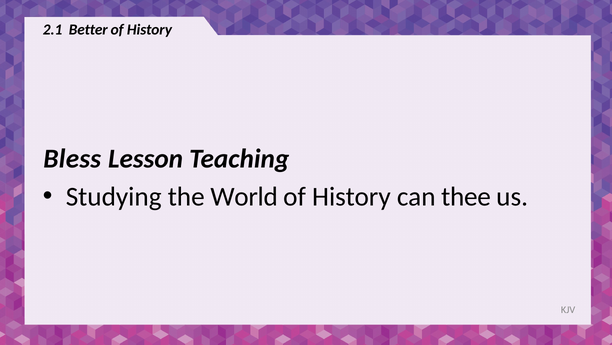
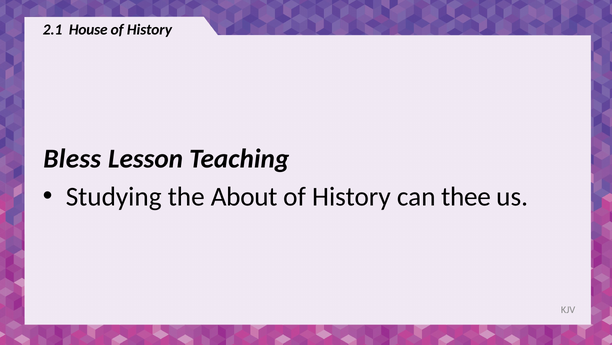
Better: Better -> House
World: World -> About
